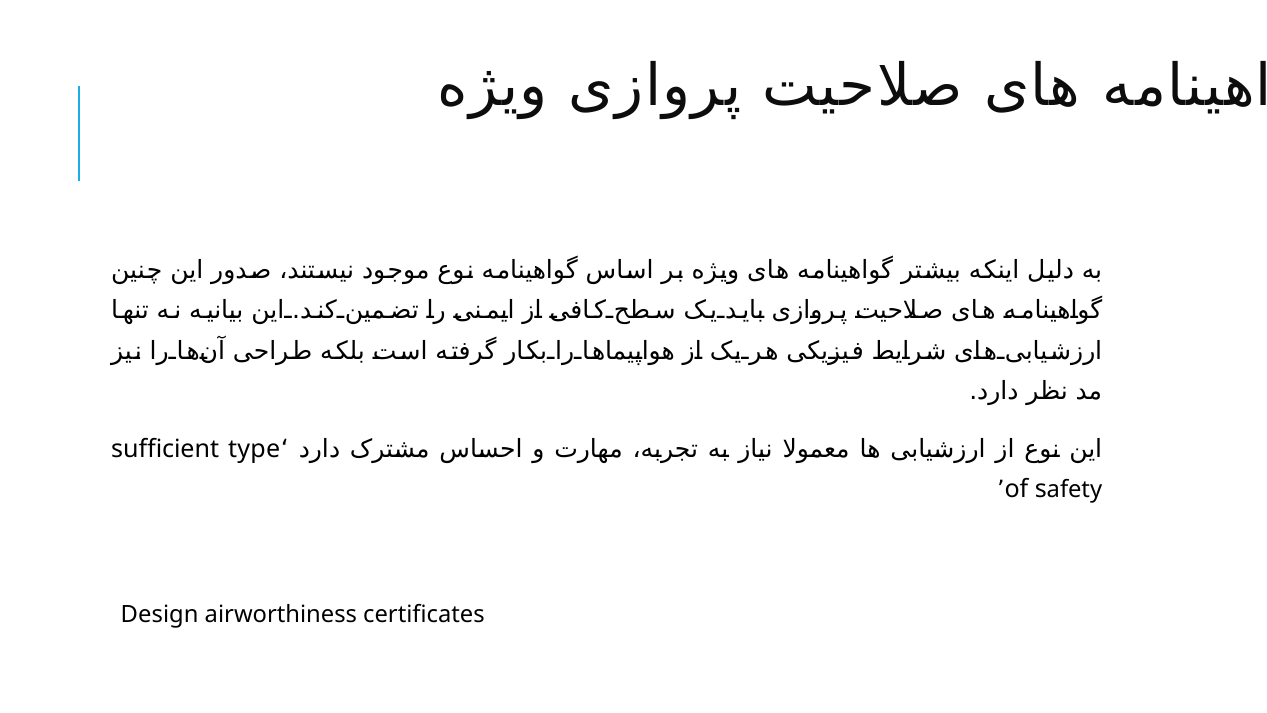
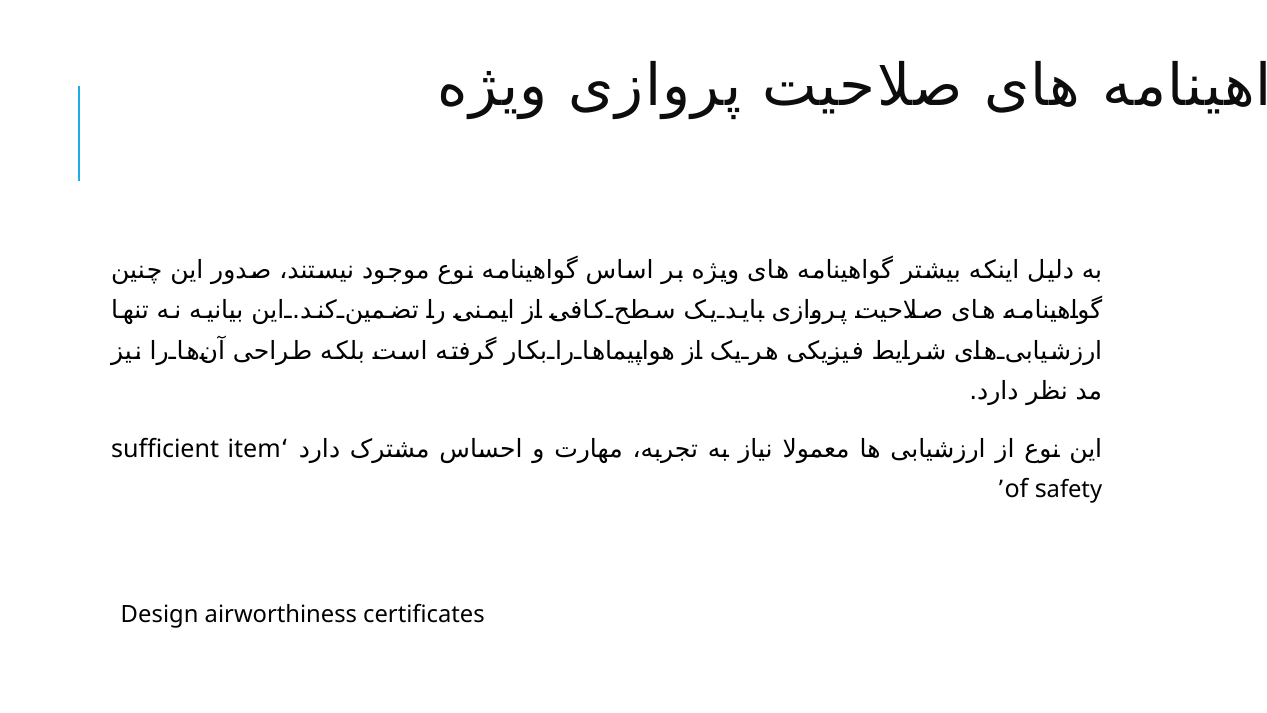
type: type -> item
